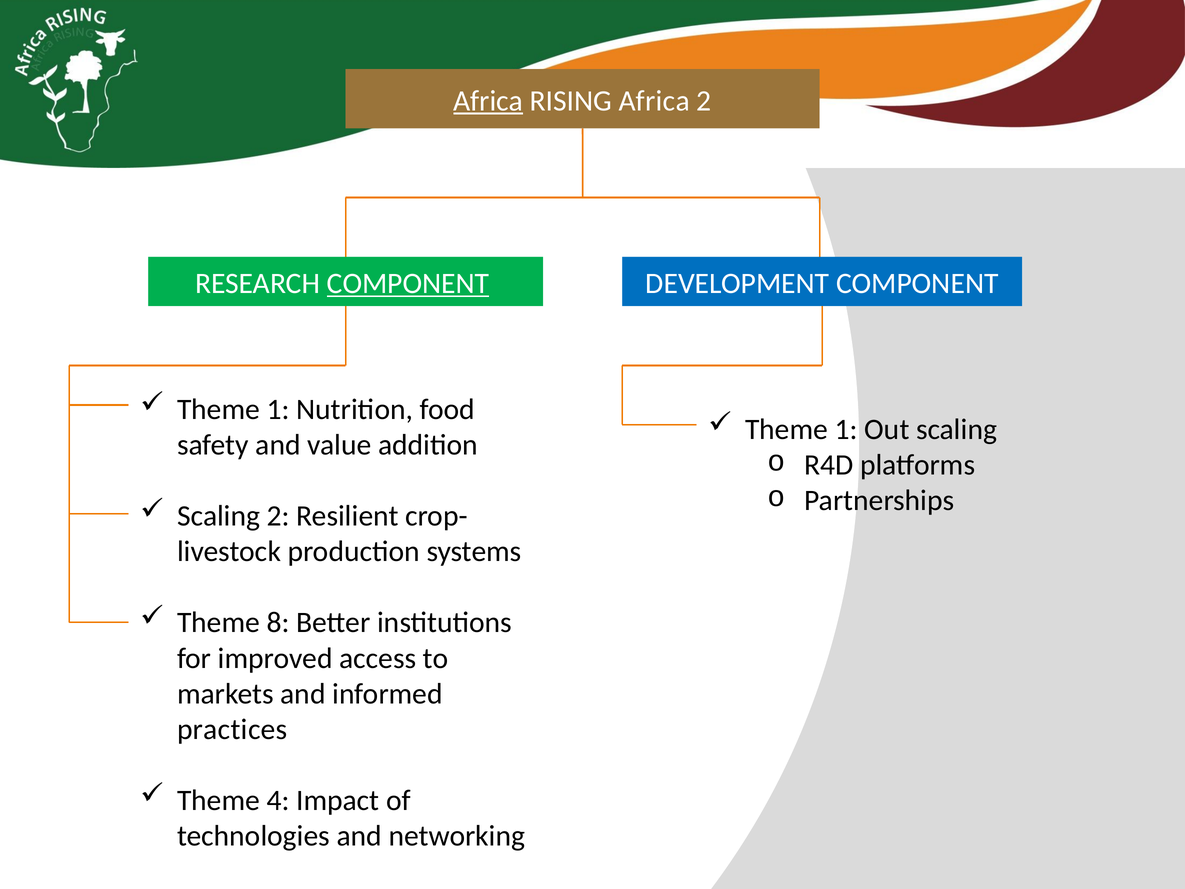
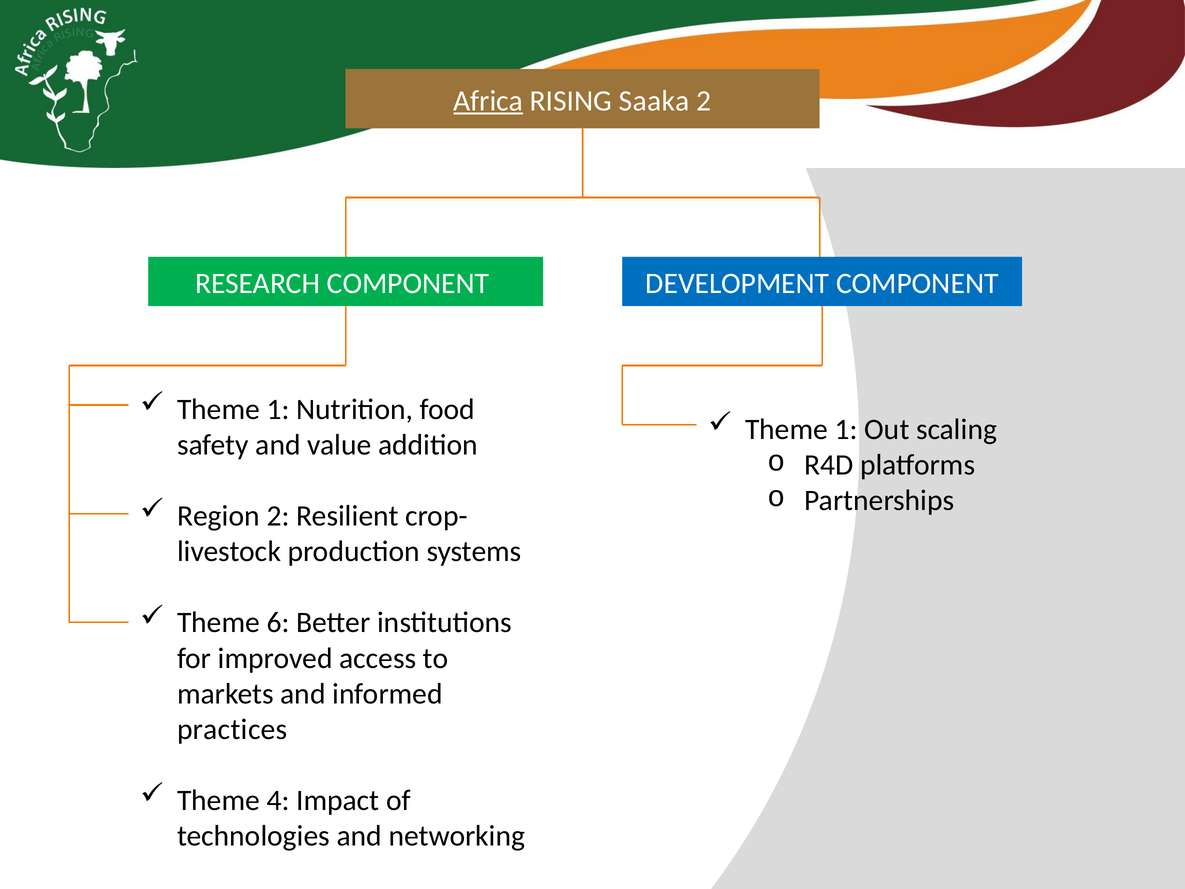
RISING Africa: Africa -> Saaka
COMPONENT at (408, 283) underline: present -> none
Scaling at (219, 516): Scaling -> Region
8: 8 -> 6
